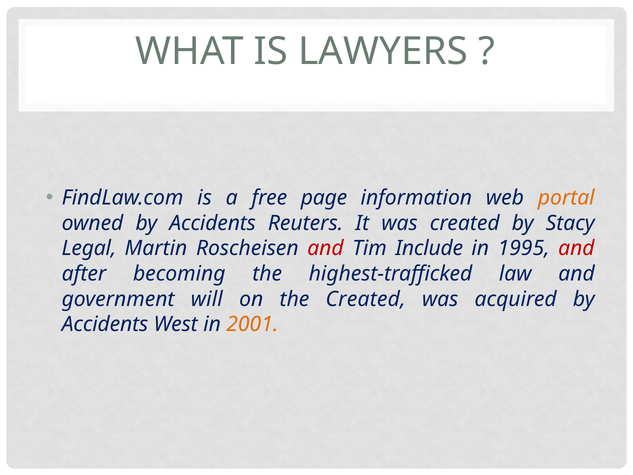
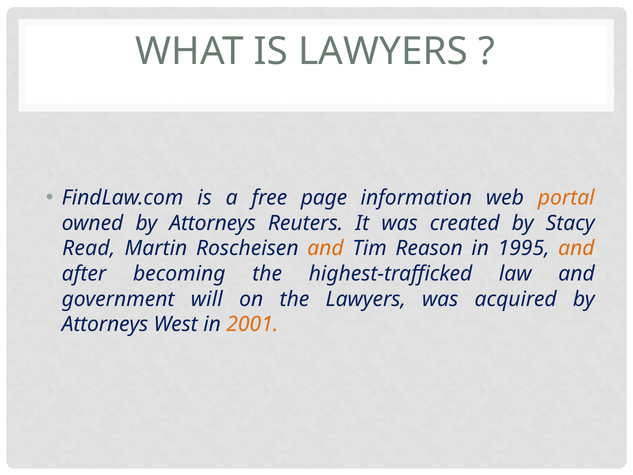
owned by Accidents: Accidents -> Attorneys
Legal: Legal -> Read
and at (325, 248) colour: red -> orange
Include: Include -> Reason
and at (576, 248) colour: red -> orange
the Created: Created -> Lawyers
Accidents at (105, 324): Accidents -> Attorneys
